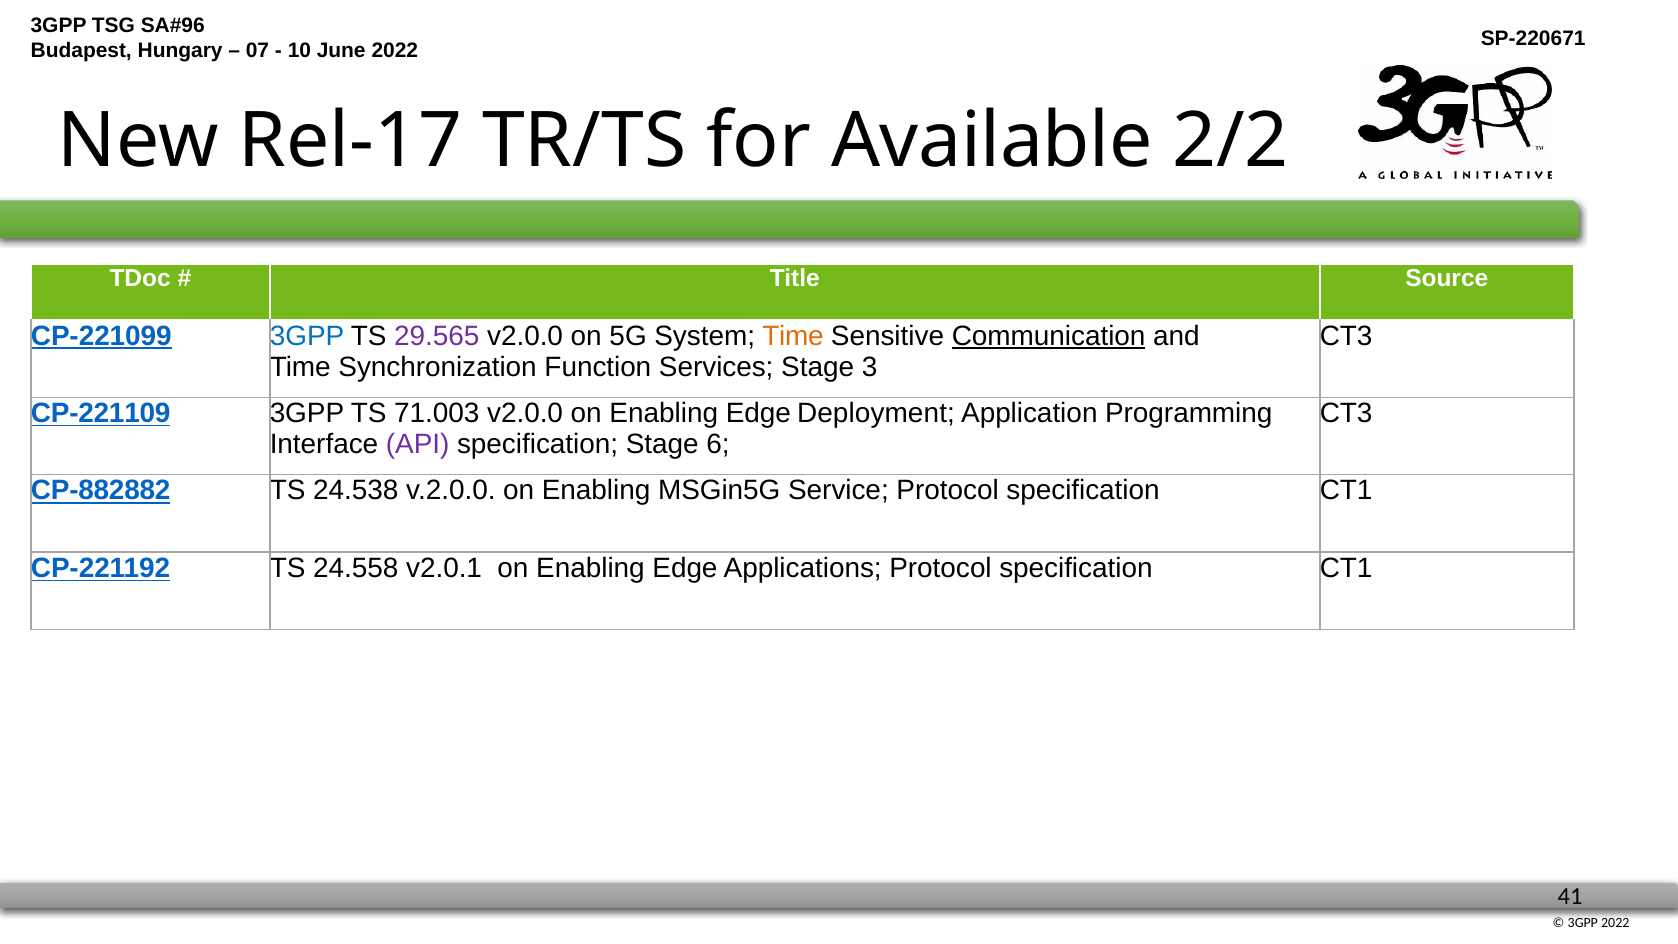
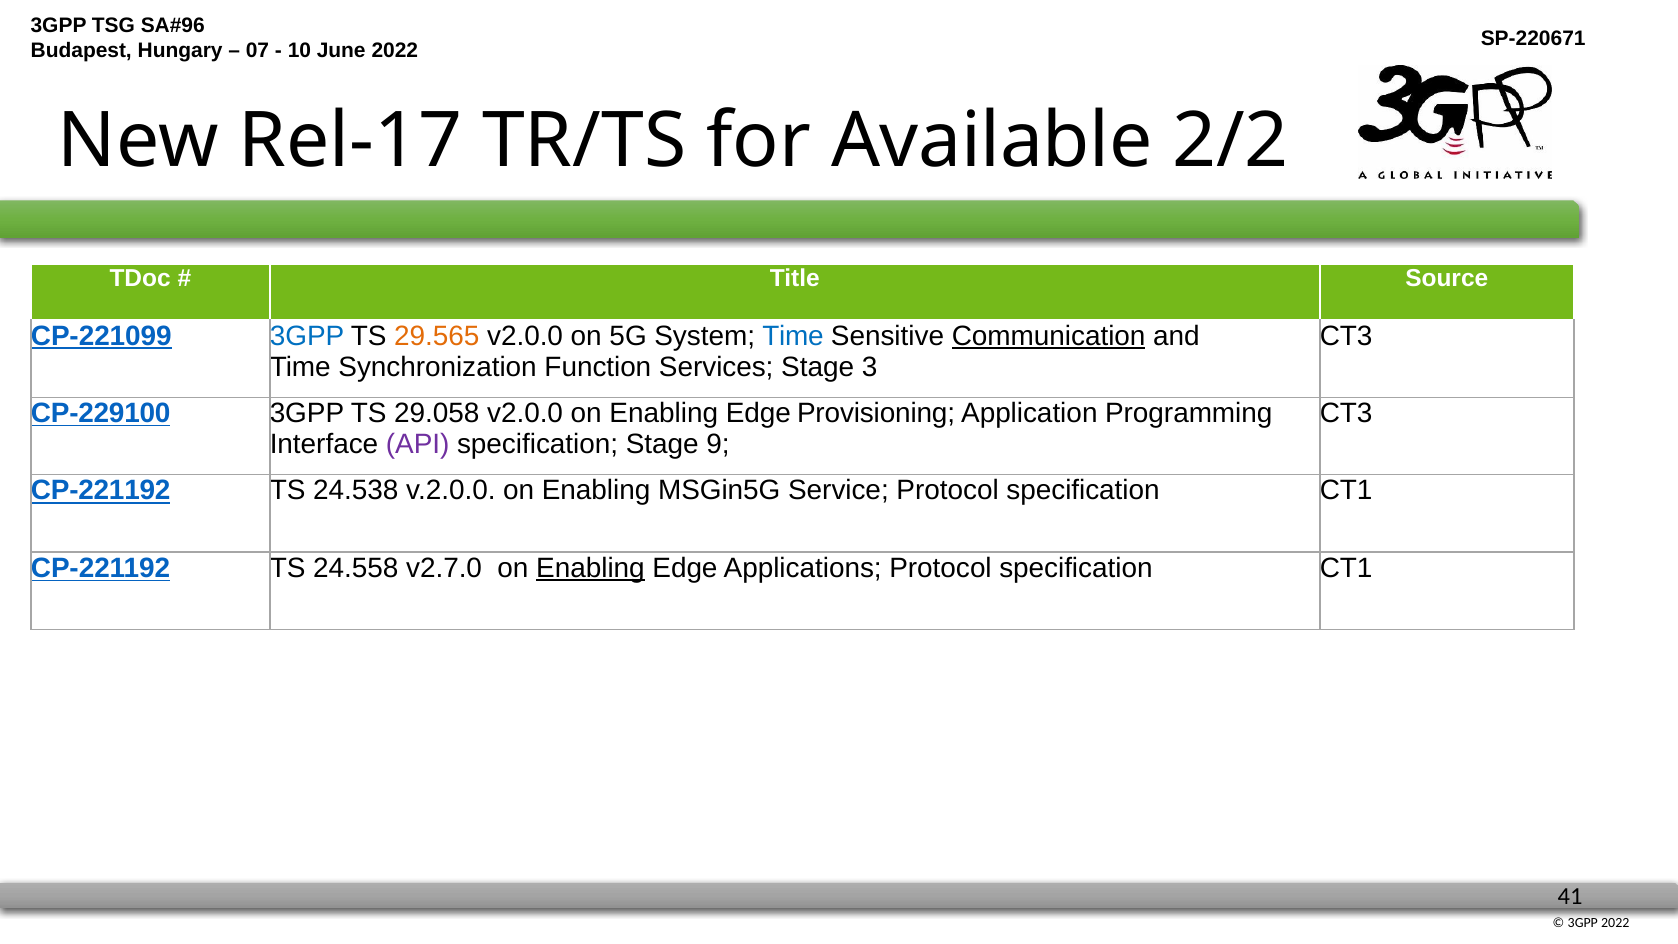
29.565 colour: purple -> orange
Time at (793, 336) colour: orange -> blue
CP-221109: CP-221109 -> CP-229100
71.003: 71.003 -> 29.058
Deployment: Deployment -> Provisioning
6: 6 -> 9
CP-882882 at (101, 491): CP-882882 -> CP-221192
v2.0.1: v2.0.1 -> v2.7.0
Enabling at (590, 568) underline: none -> present
